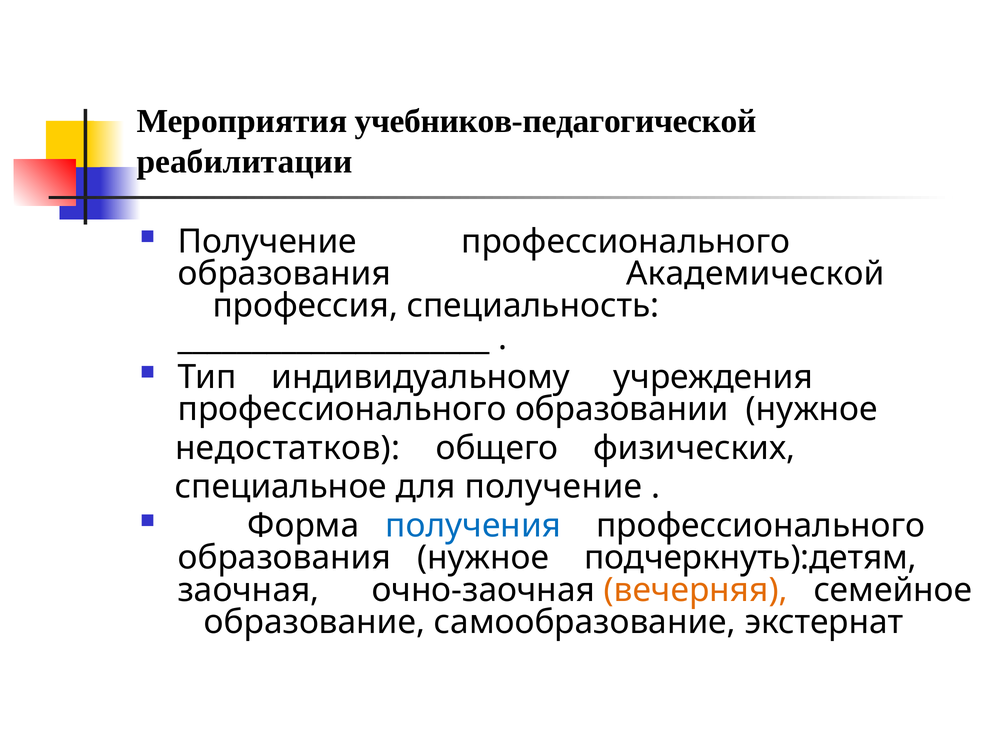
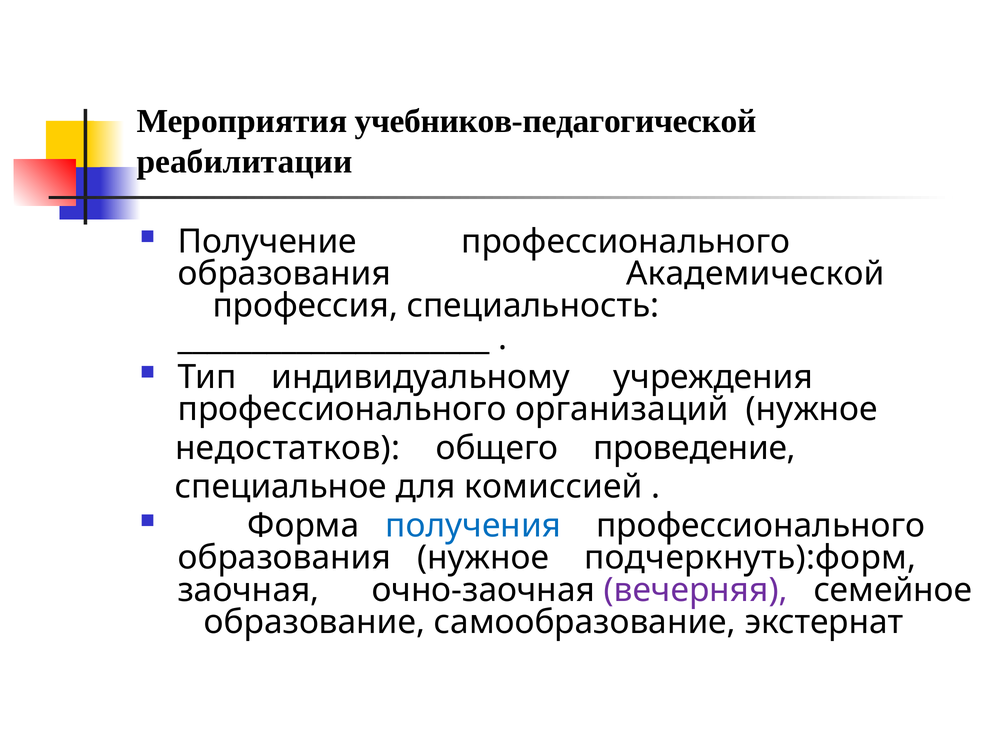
образовании: образовании -> организаций
физических: физических -> проведение
для получение: получение -> комиссией
подчеркнуть):детям: подчеркнуть):детям -> подчеркнуть):форм
вечерняя colour: orange -> purple
